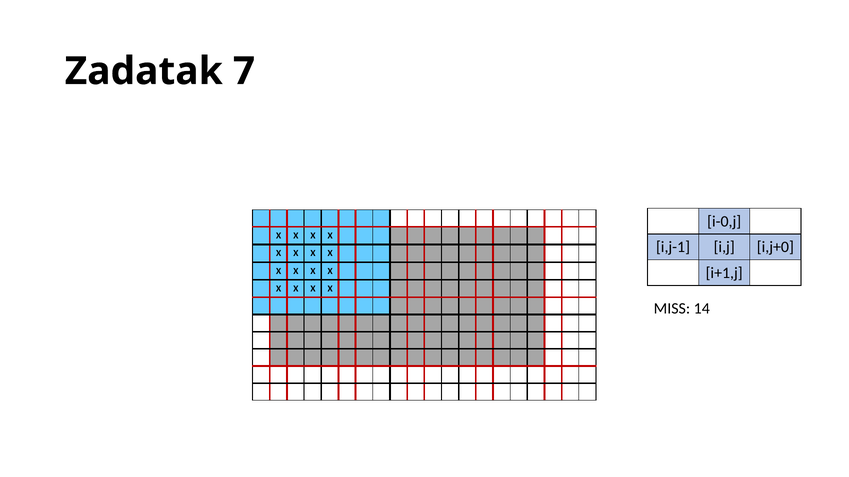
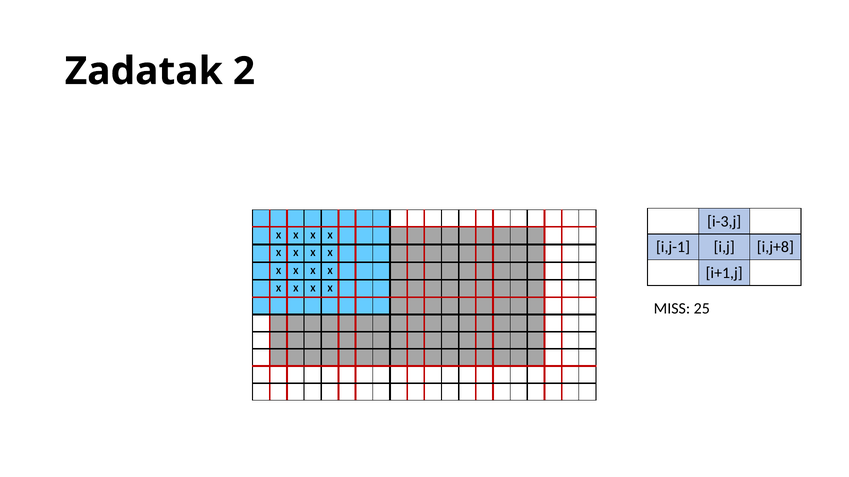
7: 7 -> 2
i-0,j: i-0,j -> i-3,j
i,j+0: i,j+0 -> i,j+8
14: 14 -> 25
